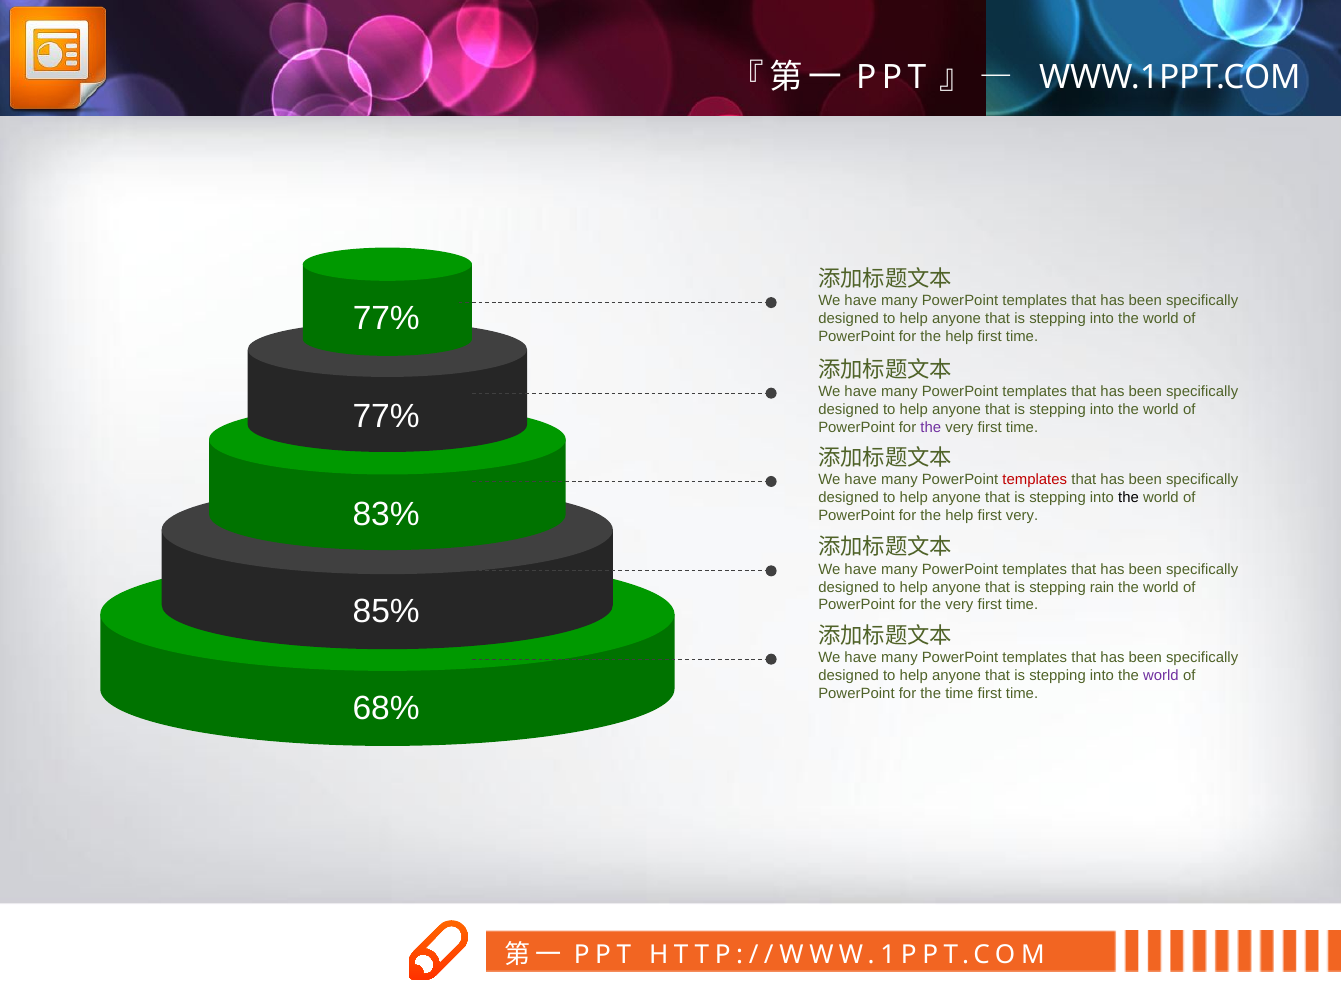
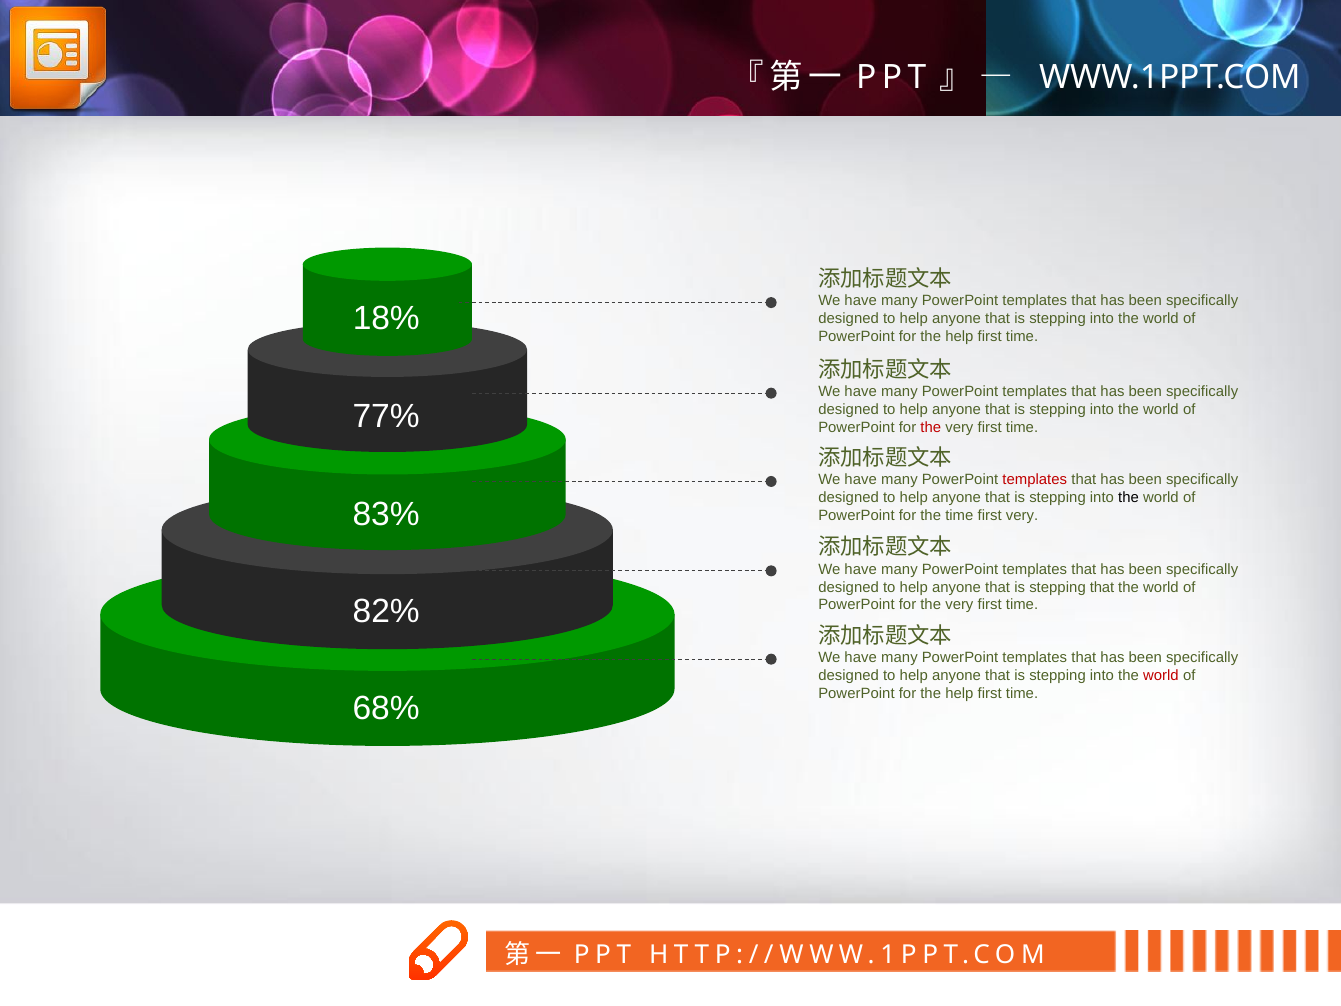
77% at (386, 319): 77% -> 18%
the at (931, 427) colour: purple -> red
help at (959, 515): help -> time
stepping rain: rain -> that
85%: 85% -> 82%
world at (1161, 675) colour: purple -> red
time at (959, 693): time -> help
